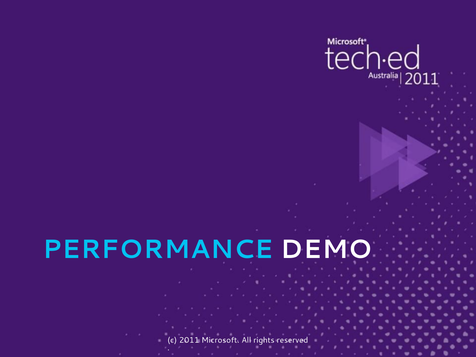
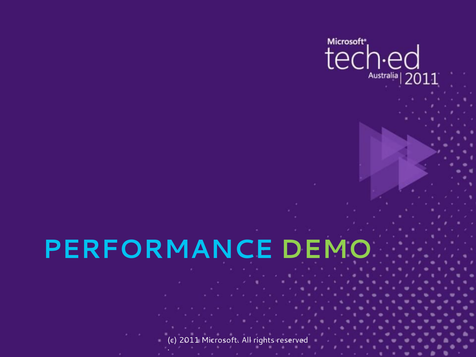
DEMO colour: white -> light green
